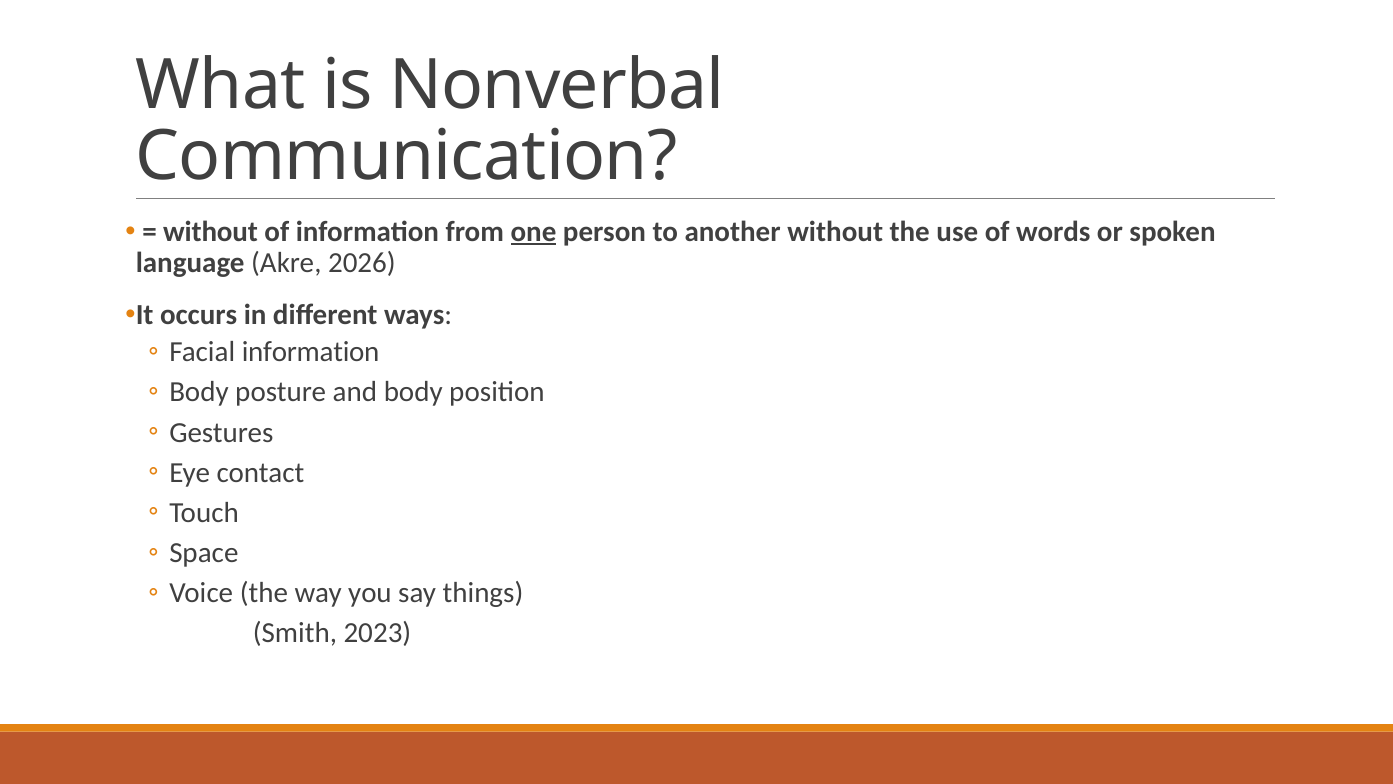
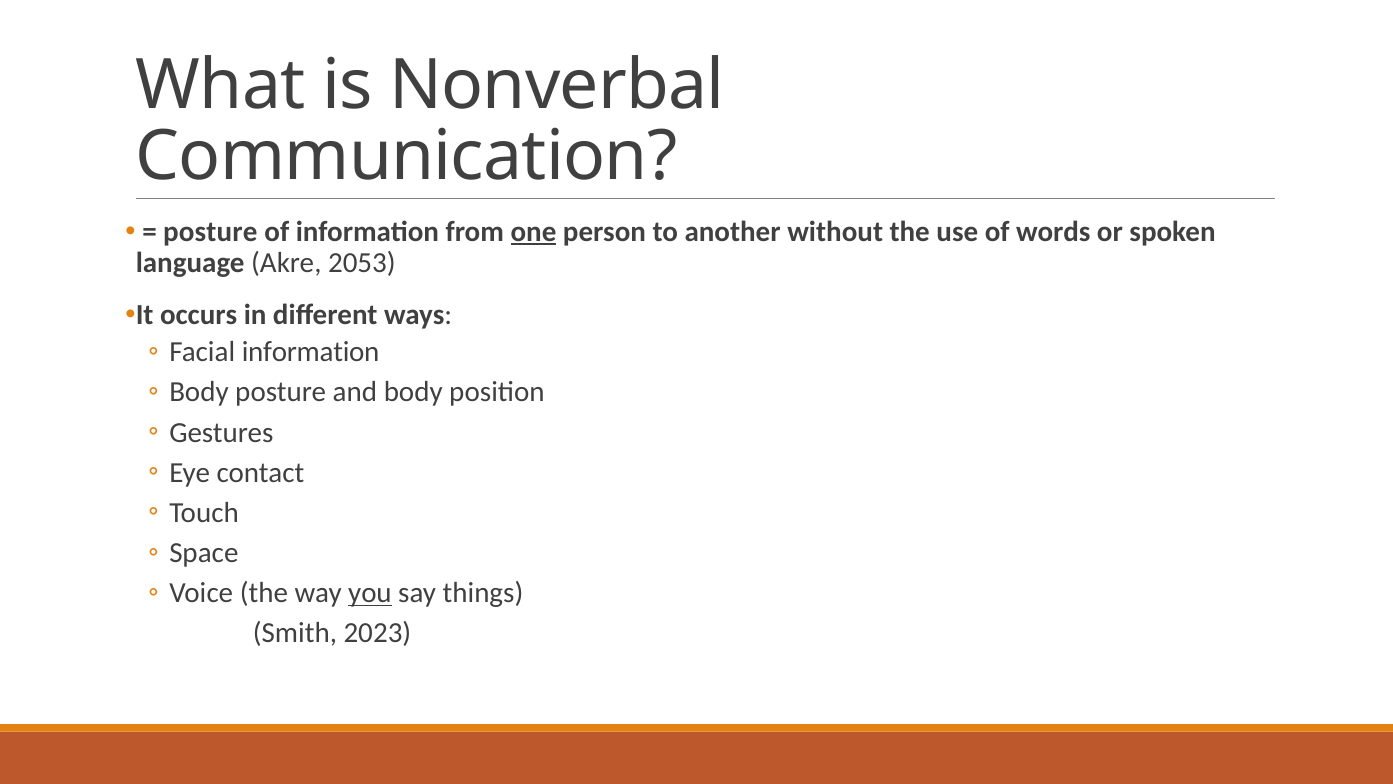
without at (211, 232): without -> posture
2026: 2026 -> 2053
you underline: none -> present
